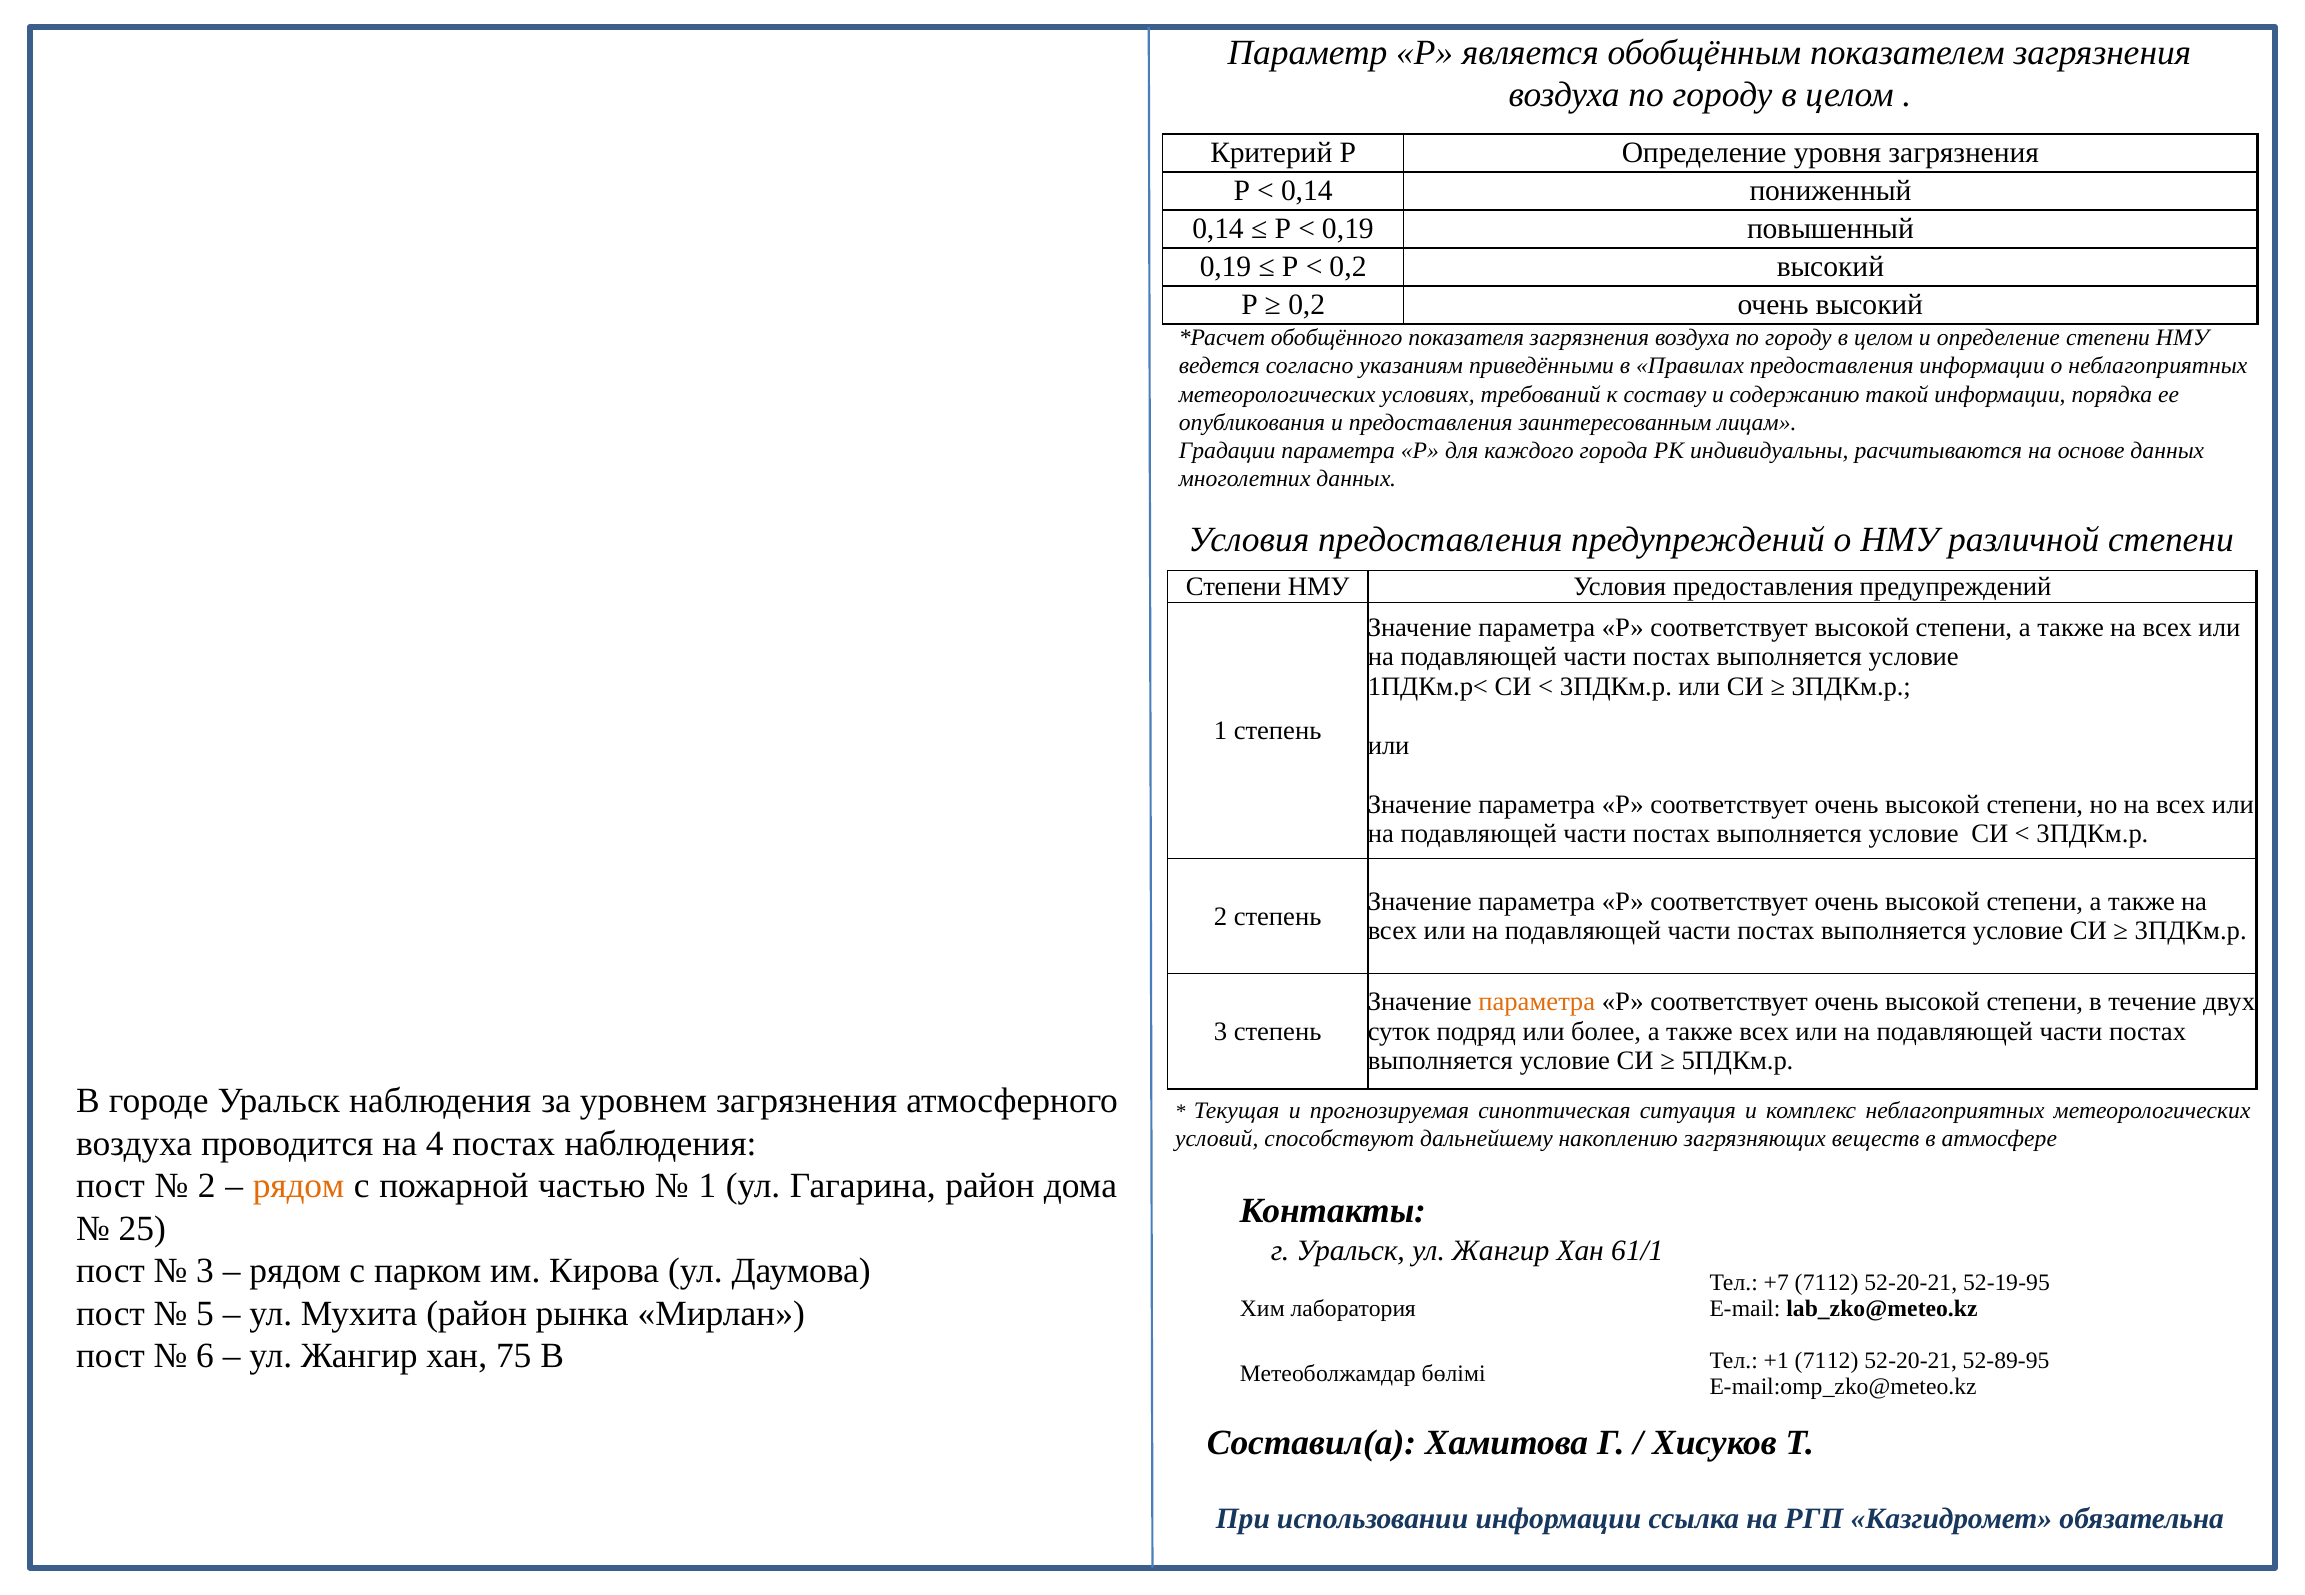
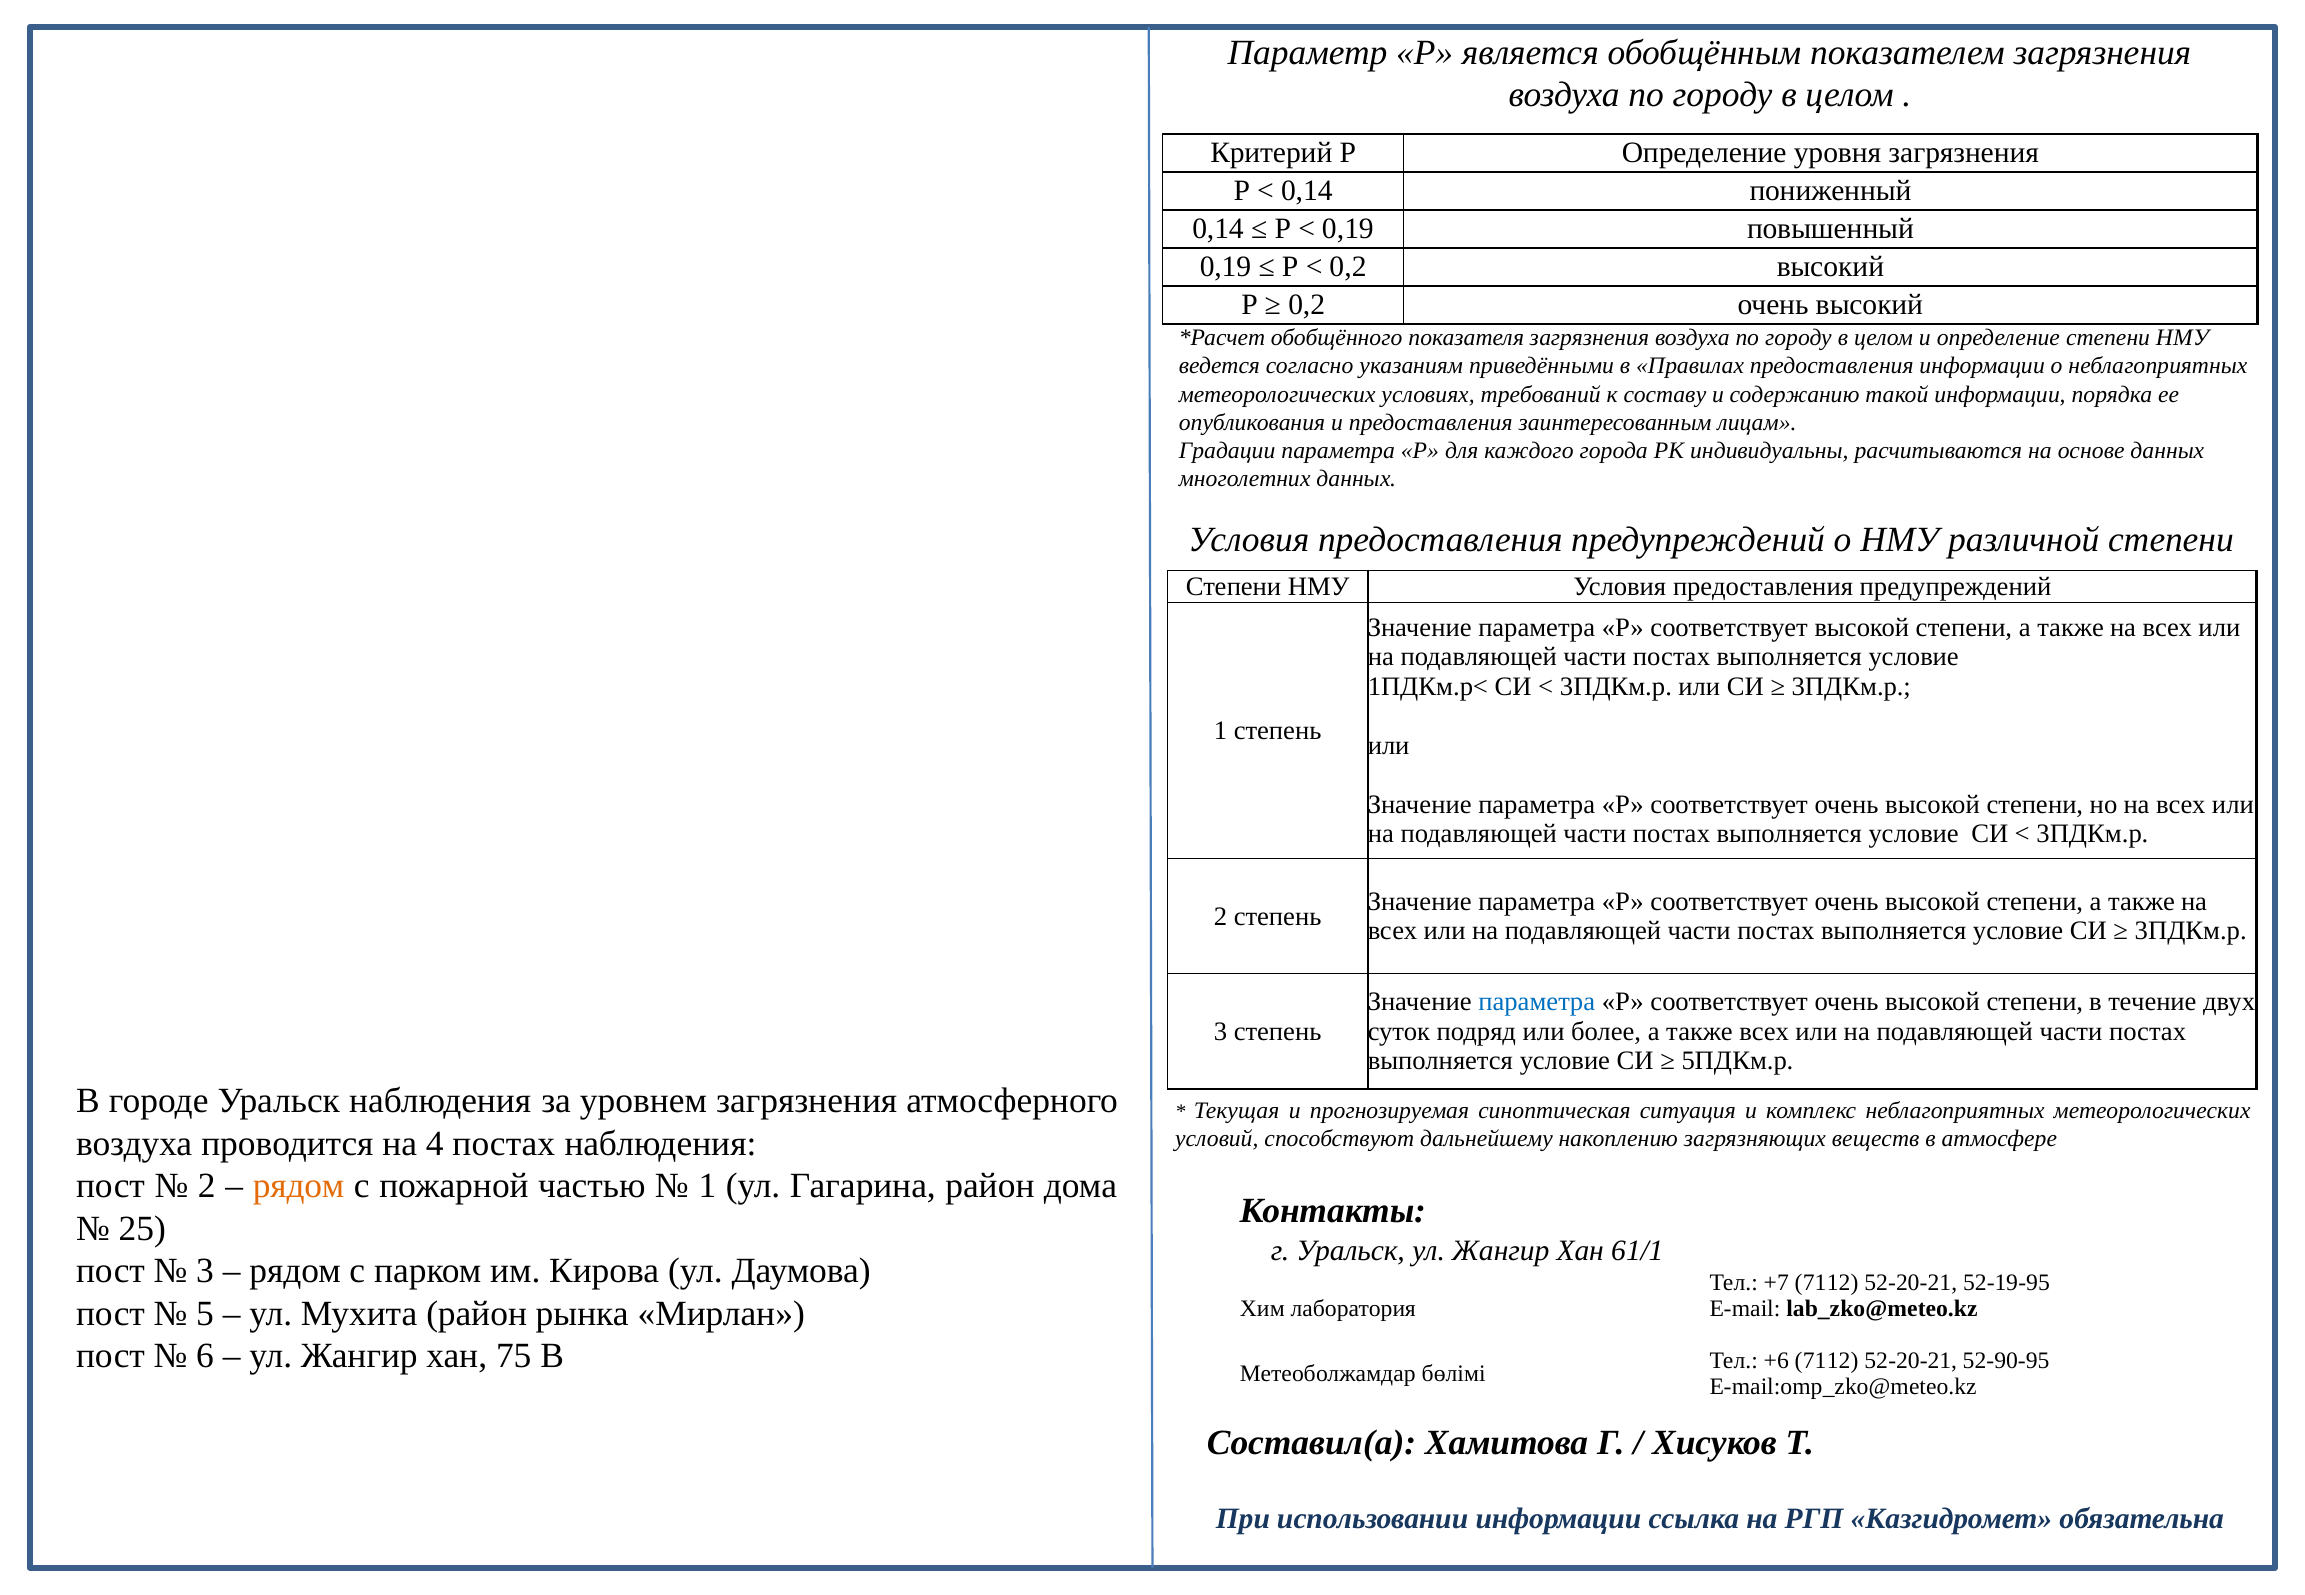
параметра at (1537, 1003) colour: orange -> blue
+1: +1 -> +6
52-89-95: 52-89-95 -> 52-90-95
